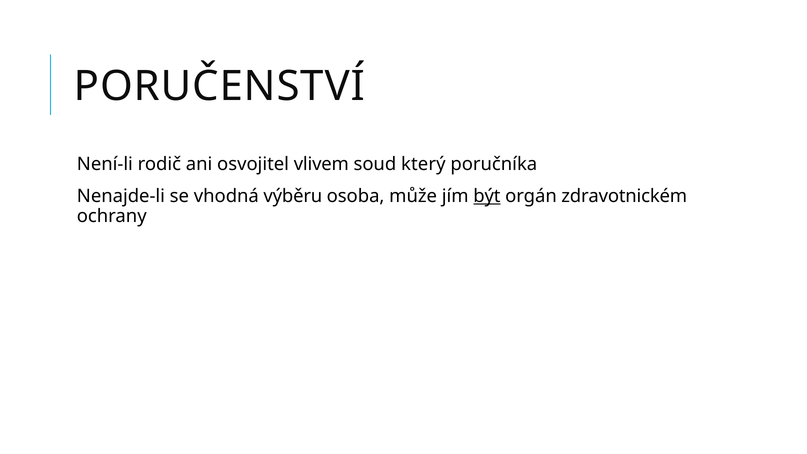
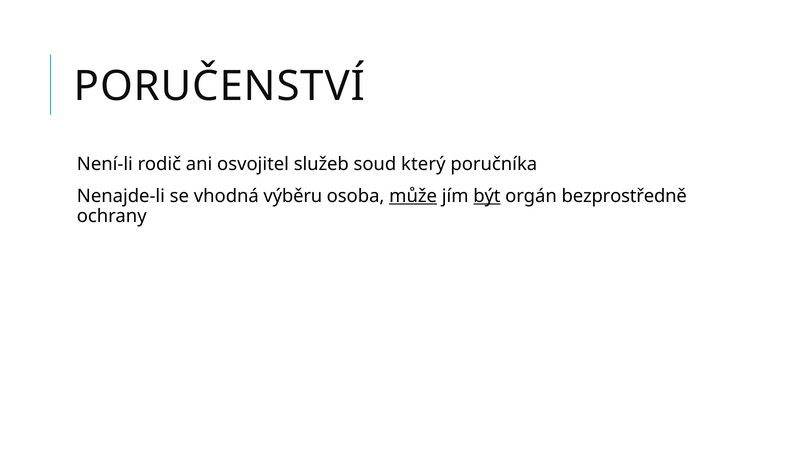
vlivem: vlivem -> služeb
může underline: none -> present
zdravotnickém: zdravotnickém -> bezprostředně
